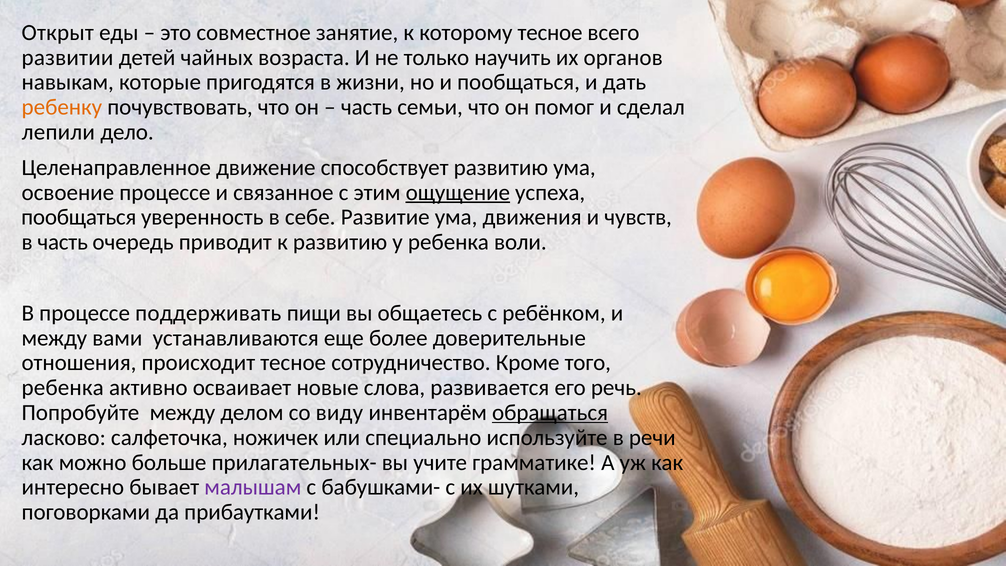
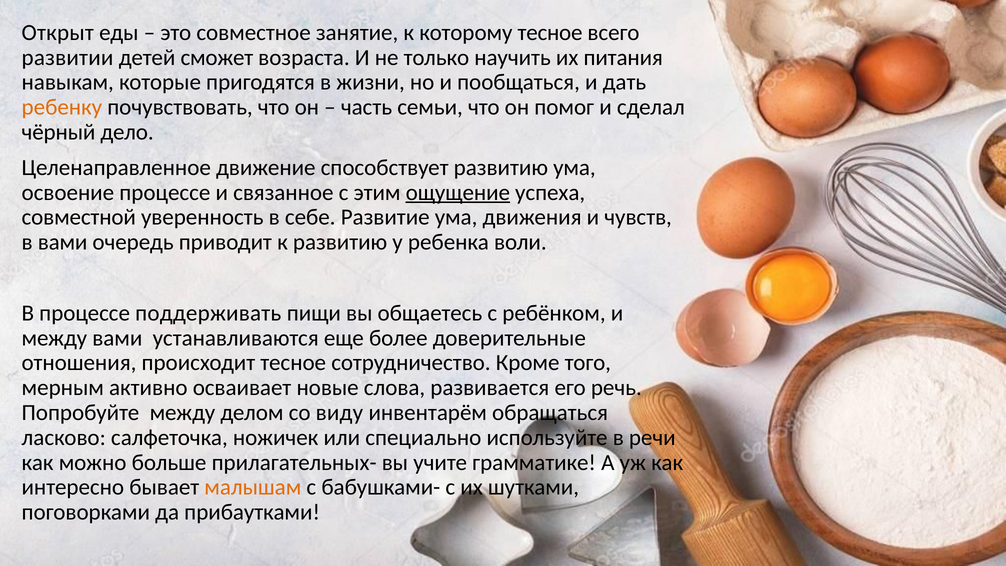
чайных: чайных -> сможет
органов: органов -> питания
лепили: лепили -> чёрный
пообщаться at (79, 217): пообщаться -> совместной
в часть: часть -> вами
ребенка at (63, 388): ребенка -> мерным
обращаться underline: present -> none
малышам colour: purple -> orange
